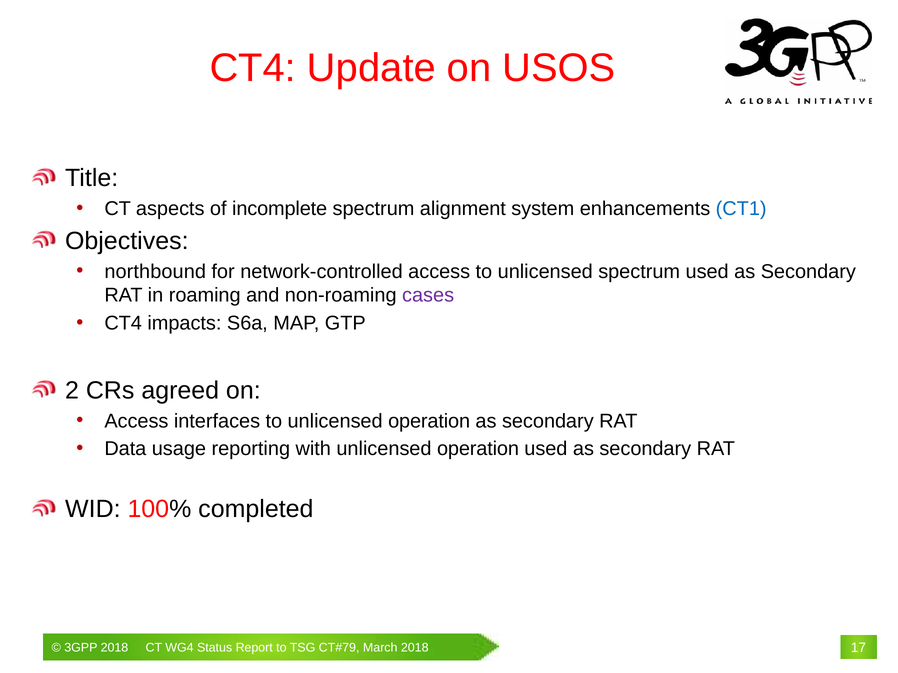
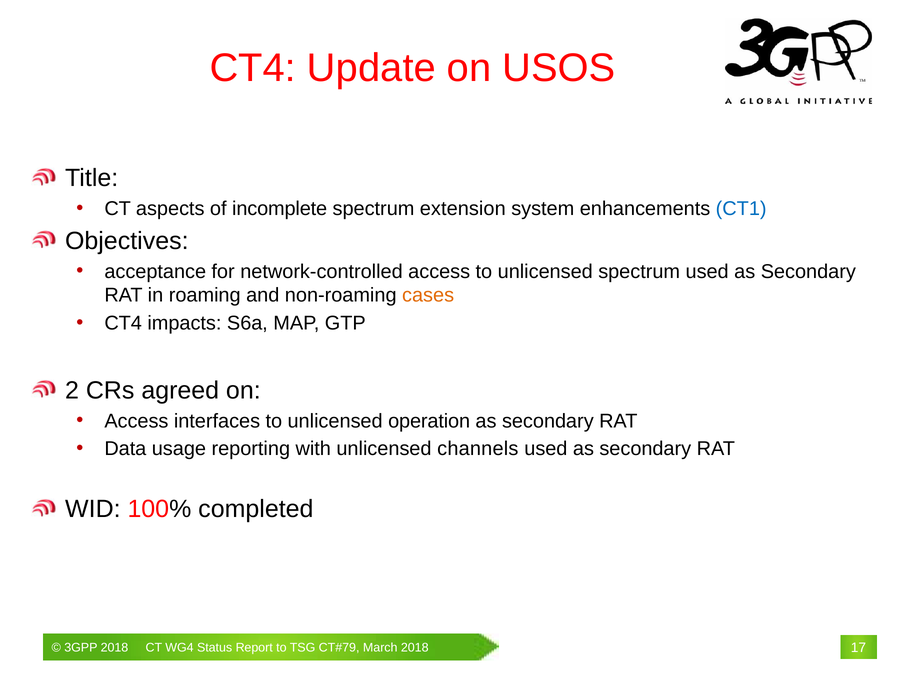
alignment: alignment -> extension
northbound: northbound -> acceptance
cases colour: purple -> orange
with unlicensed operation: operation -> channels
